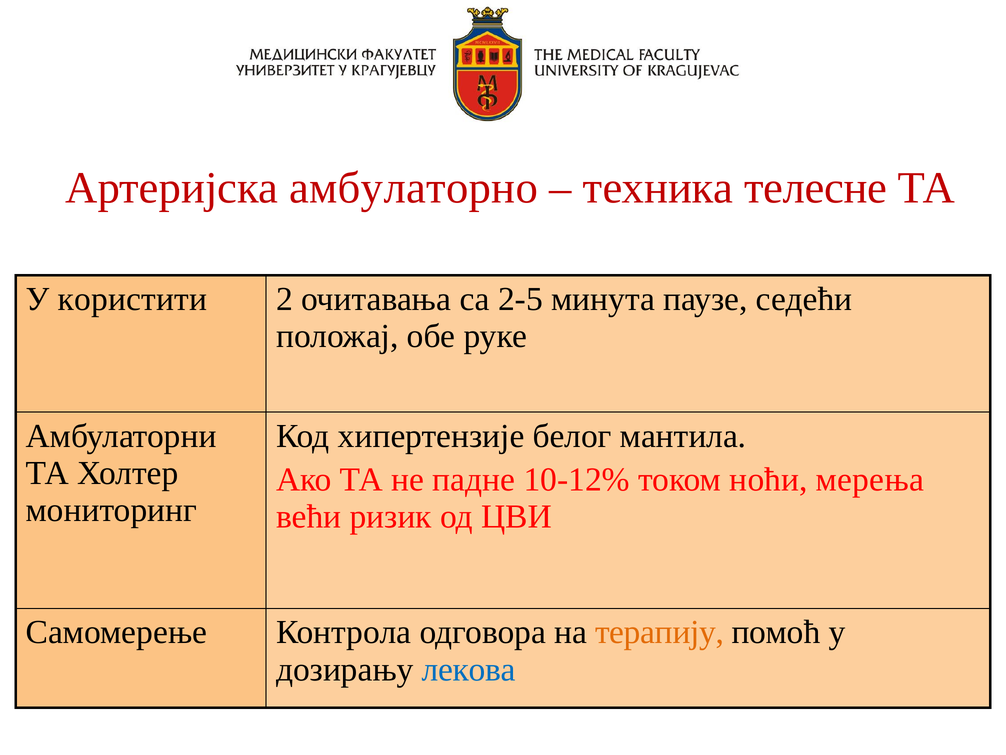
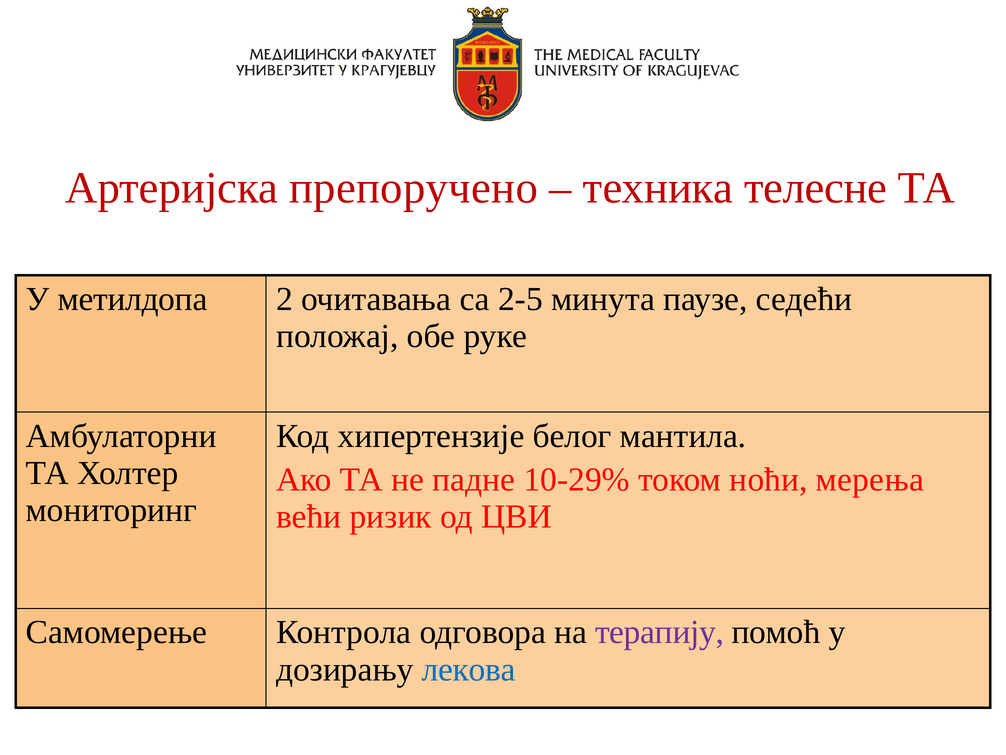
амбулаторно: амбулаторно -> препоручено
користити: користити -> метилдопа
10-12%: 10-12% -> 10-29%
терапију colour: orange -> purple
